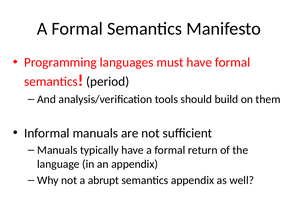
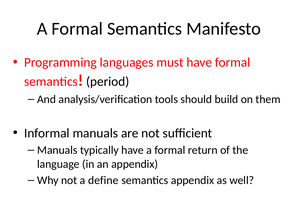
abrupt: abrupt -> define
